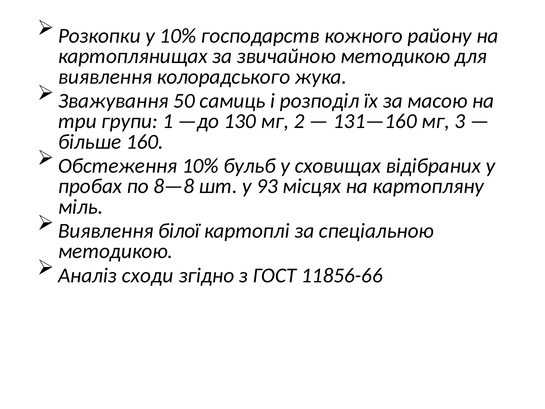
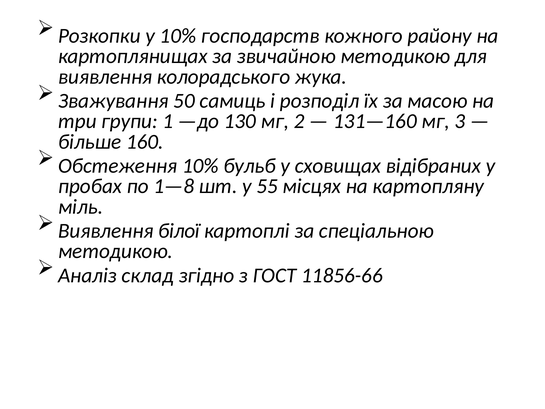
8—8: 8—8 -> 1—8
93: 93 -> 55
сходи: сходи -> склад
